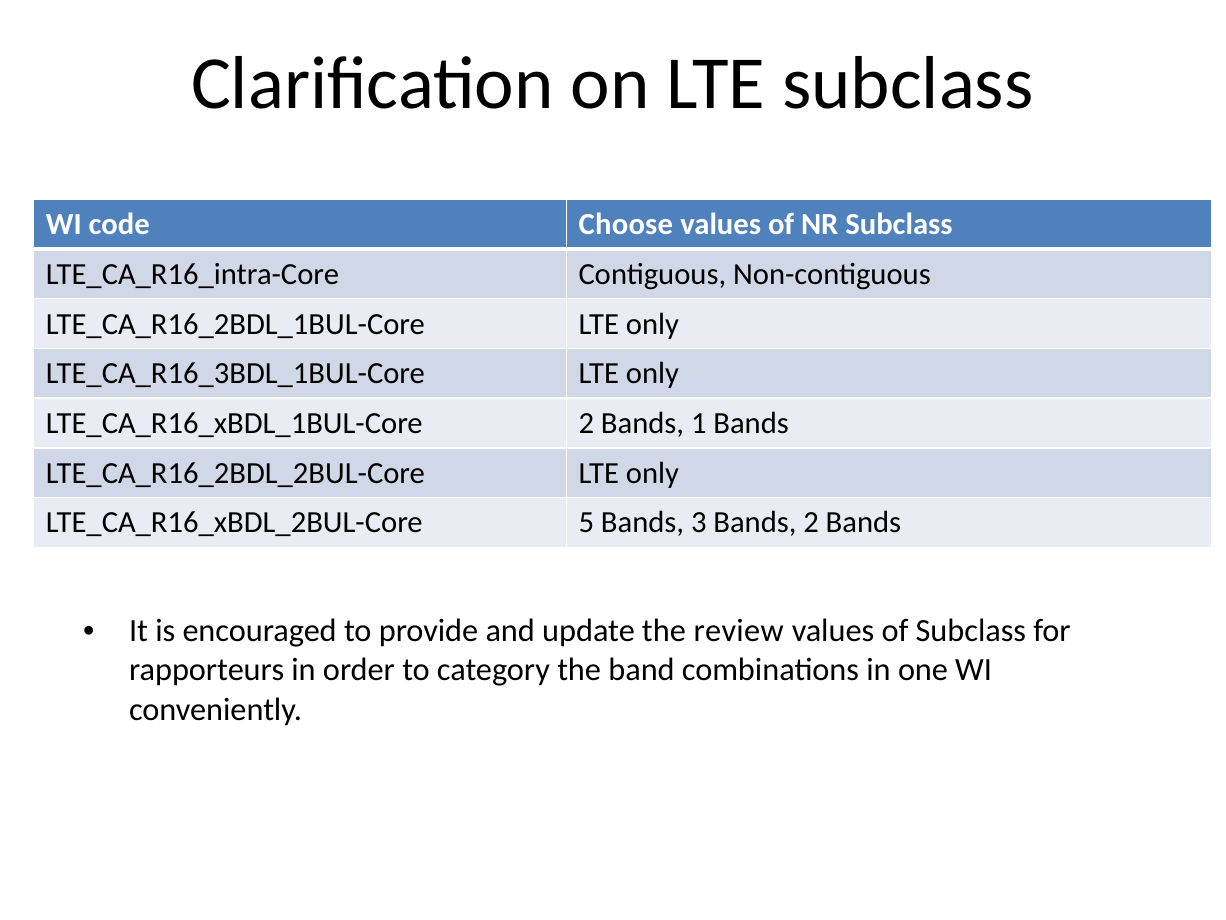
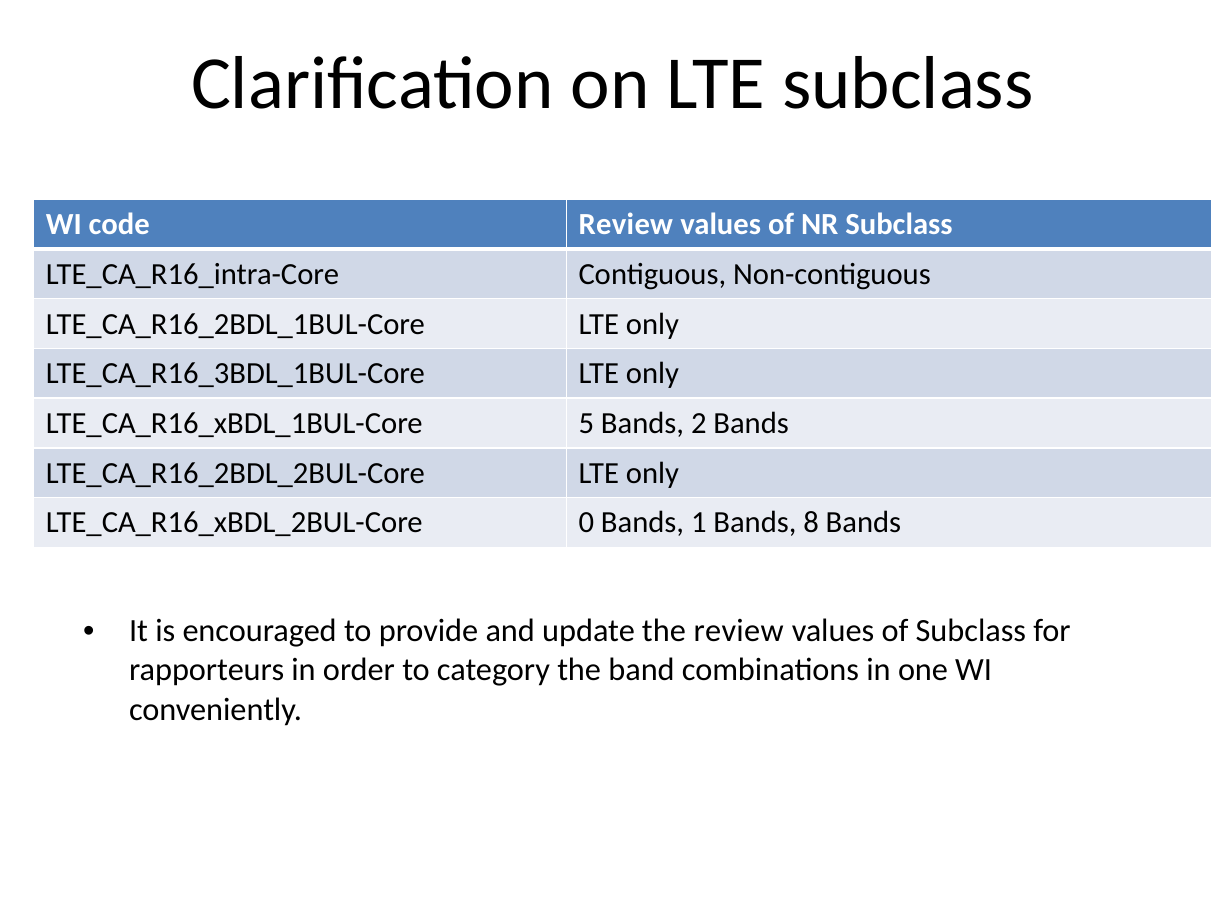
code Choose: Choose -> Review
2 at (586, 423): 2 -> 5
1: 1 -> 2
5: 5 -> 0
3: 3 -> 1
Bands 2: 2 -> 8
